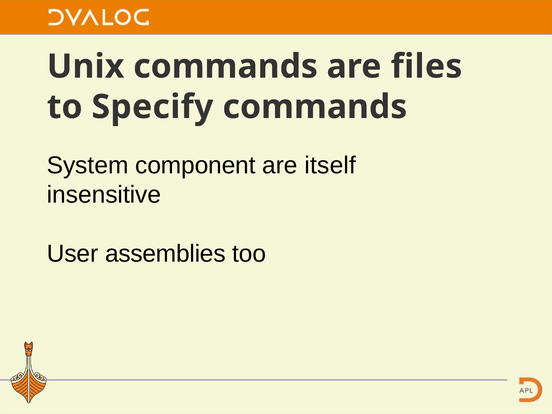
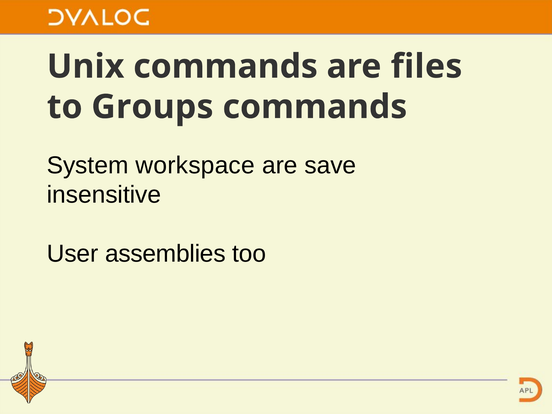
Specify: Specify -> Groups
component: component -> workspace
itself: itself -> save
